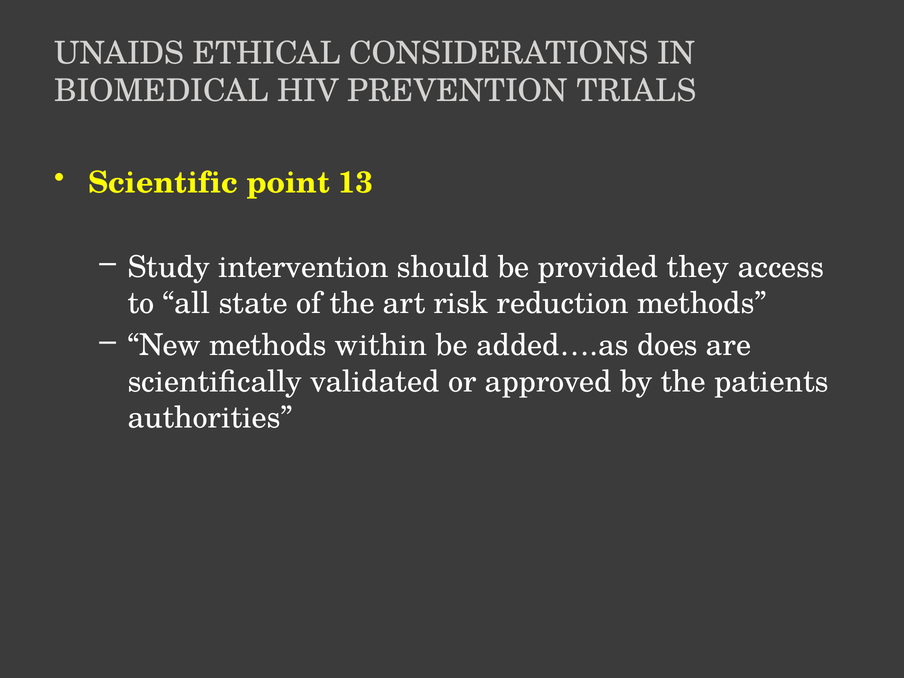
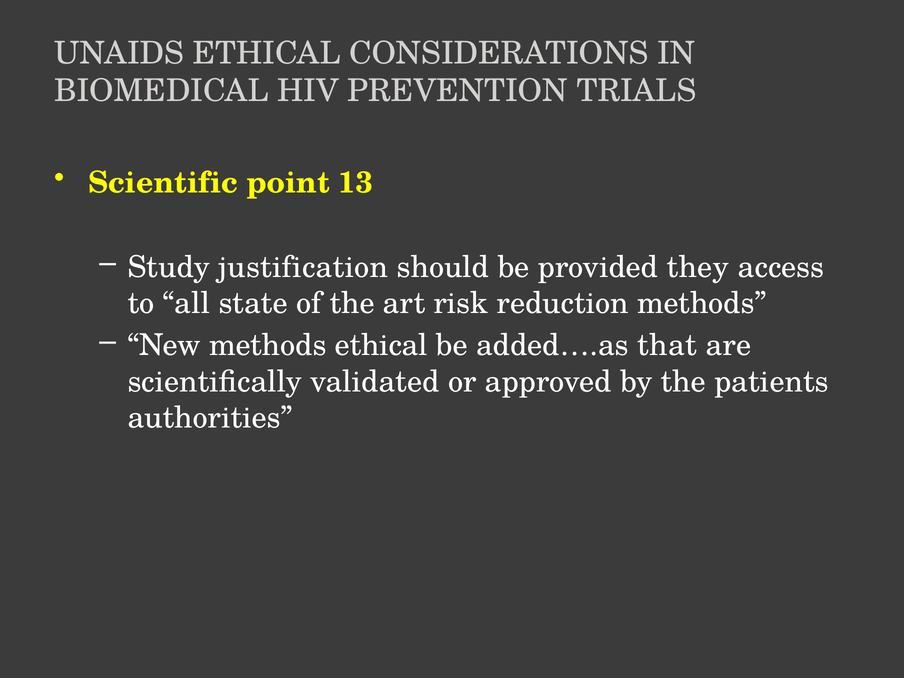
intervention: intervention -> justification
methods within: within -> ethical
does: does -> that
